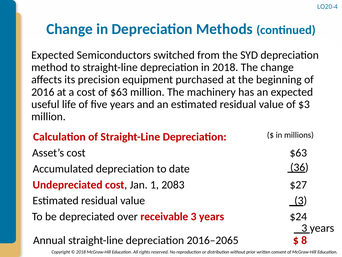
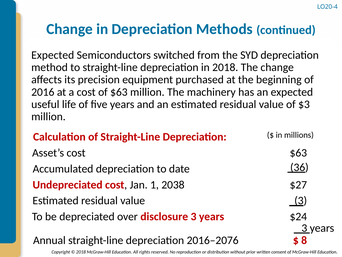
2083: 2083 -> 2038
receivable: receivable -> disclosure
2016–2065: 2016–2065 -> 2016–2076
